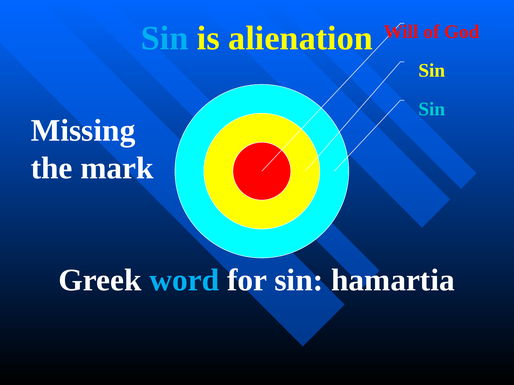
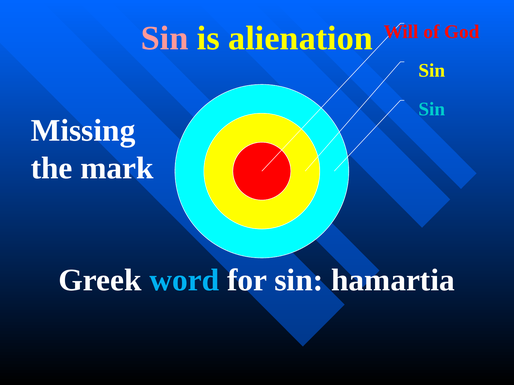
Sin at (165, 38) colour: light blue -> pink
